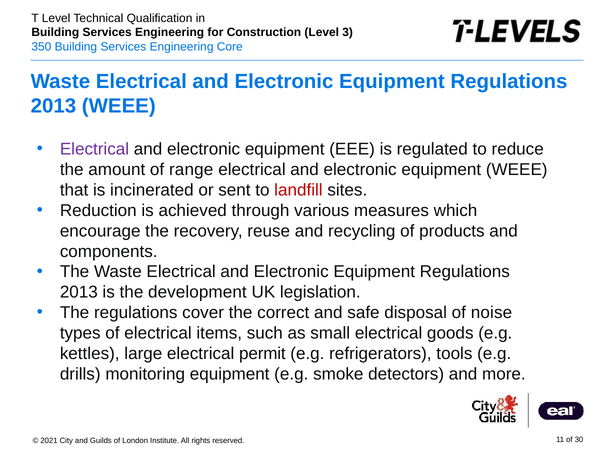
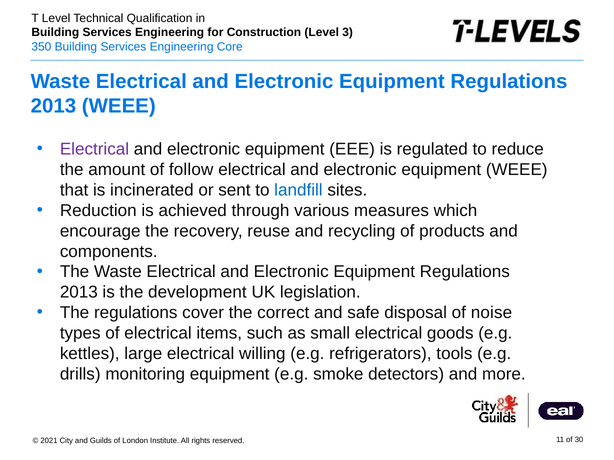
range: range -> follow
landfill colour: red -> blue
permit: permit -> willing
